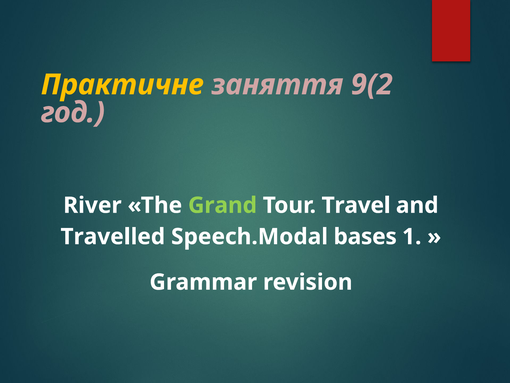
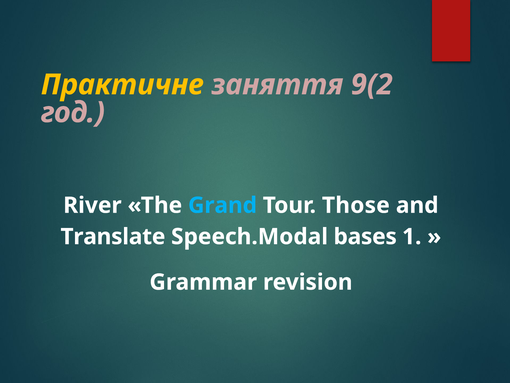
Grand colour: light green -> light blue
Travel: Travel -> Those
Travelled: Travelled -> Translate
